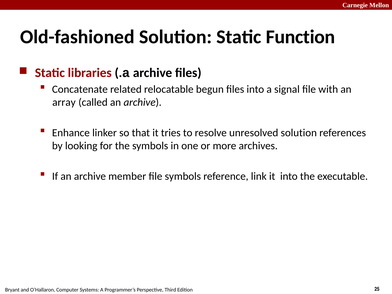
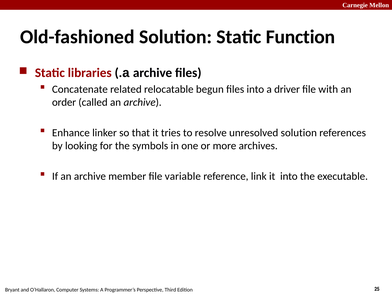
signal: signal -> driver
array: array -> order
file symbols: symbols -> variable
